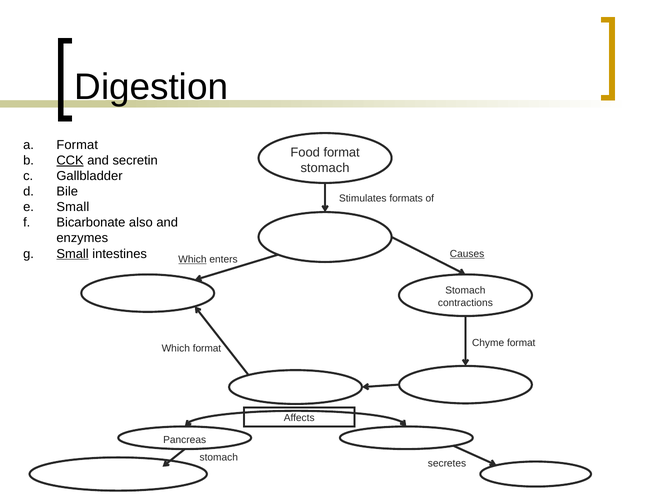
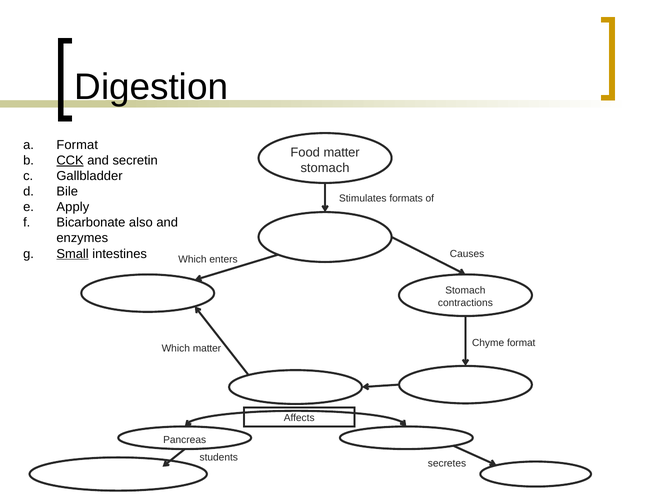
Food format: format -> matter
Small at (73, 207): Small -> Apply
Causes underline: present -> none
Which at (192, 259) underline: present -> none
Which format: format -> matter
stomach at (219, 457): stomach -> students
